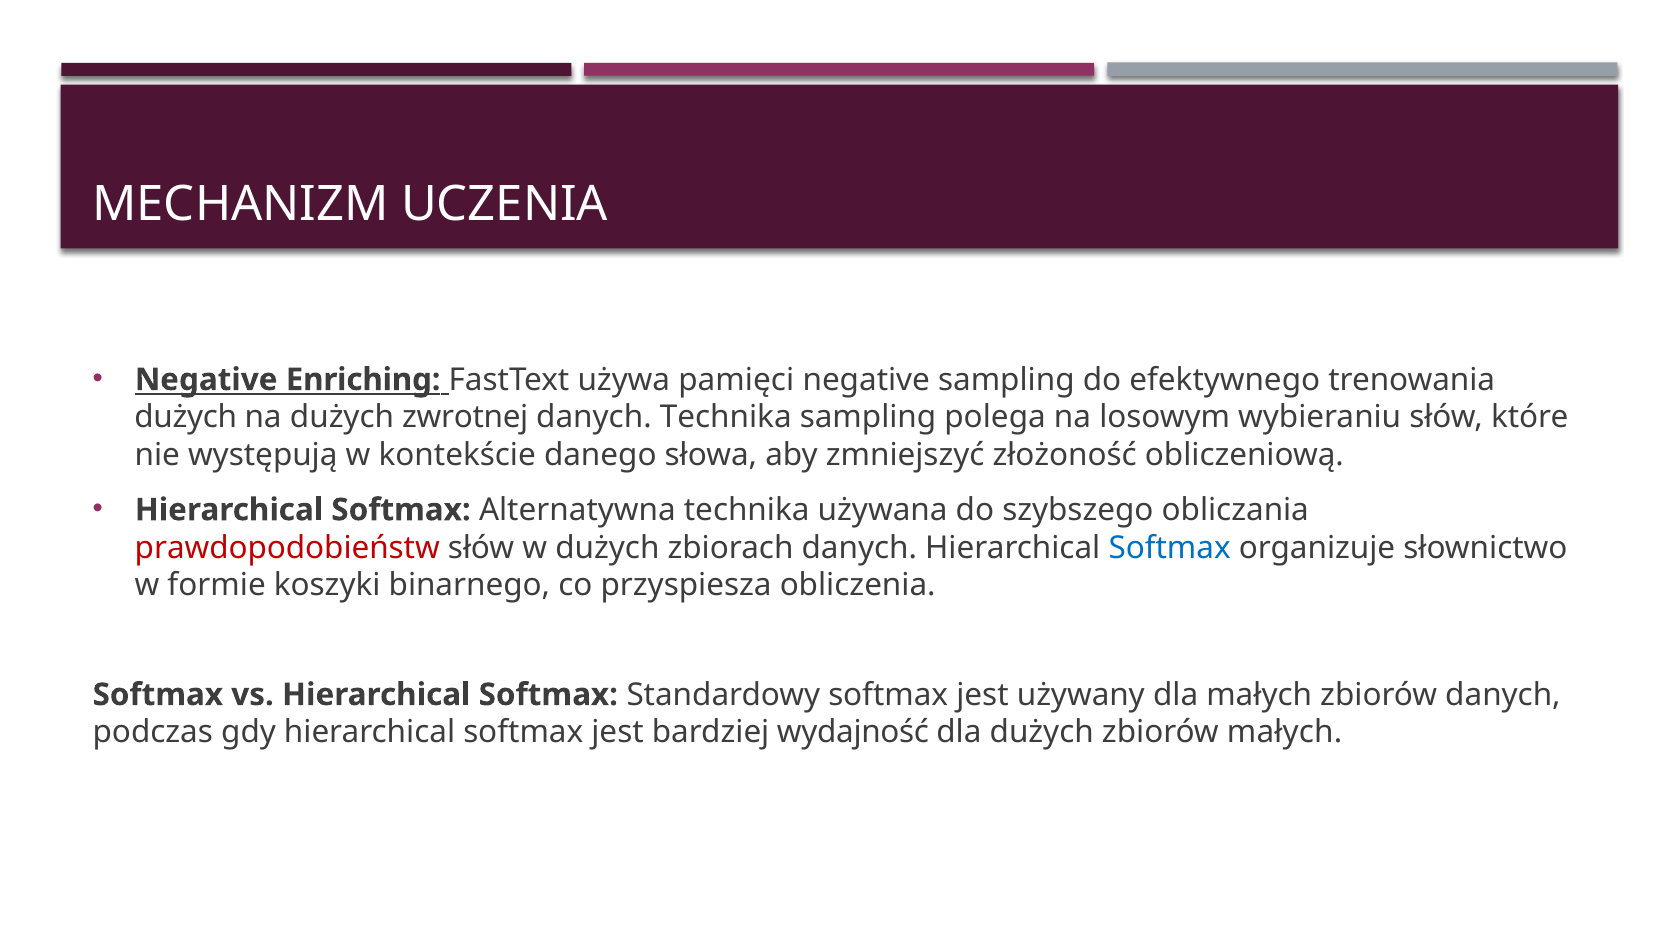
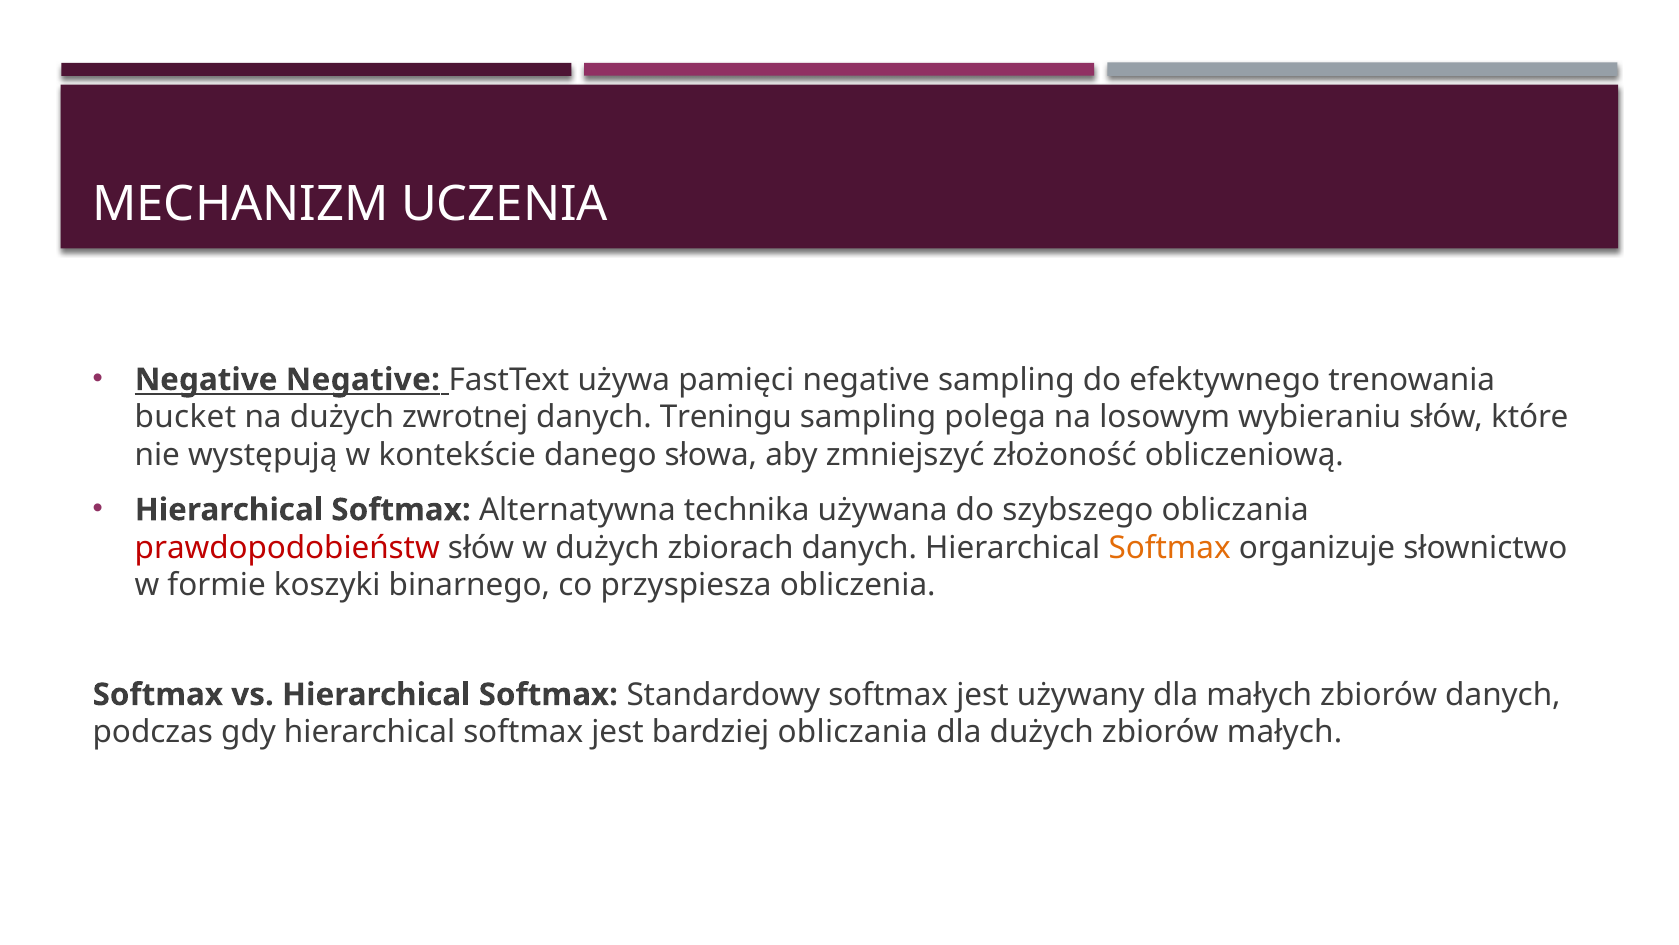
Negative Enriching: Enriching -> Negative
dużych at (186, 417): dużych -> bucket
danych Technika: Technika -> Treningu
Softmax at (1170, 547) colour: blue -> orange
bardziej wydajność: wydajność -> obliczania
